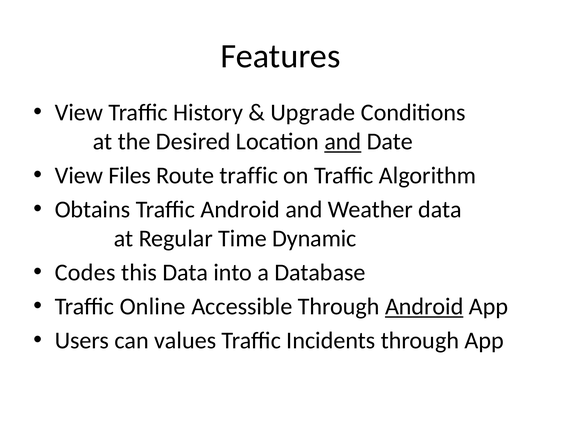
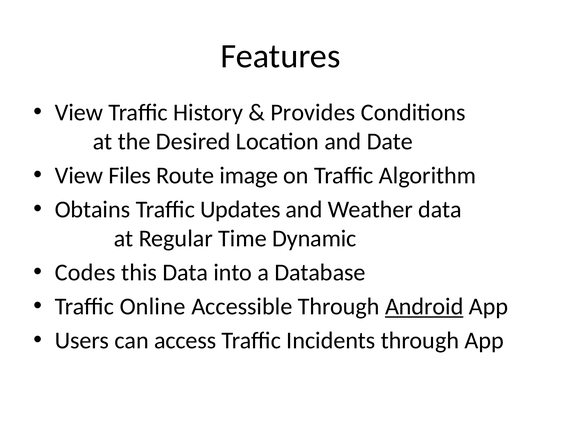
Upgrade: Upgrade -> Provides
and at (343, 141) underline: present -> none
Route traffic: traffic -> image
Traffic Android: Android -> Updates
values: values -> access
